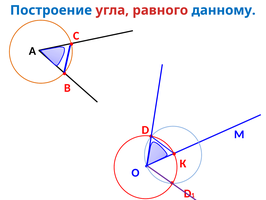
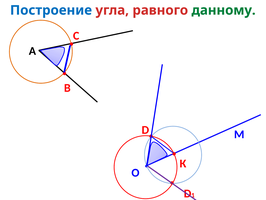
данному colour: blue -> green
